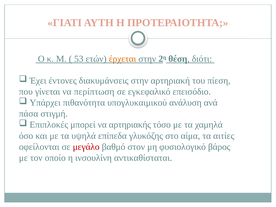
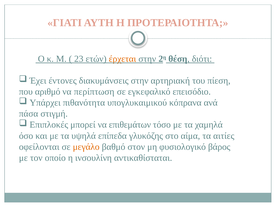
53: 53 -> 23
γίνεται: γίνεται -> αριθμό
ανάλυση: ανάλυση -> κόπρανα
αρτηριακής: αρτηριακής -> επιθεμάτων
μεγάλο colour: red -> orange
